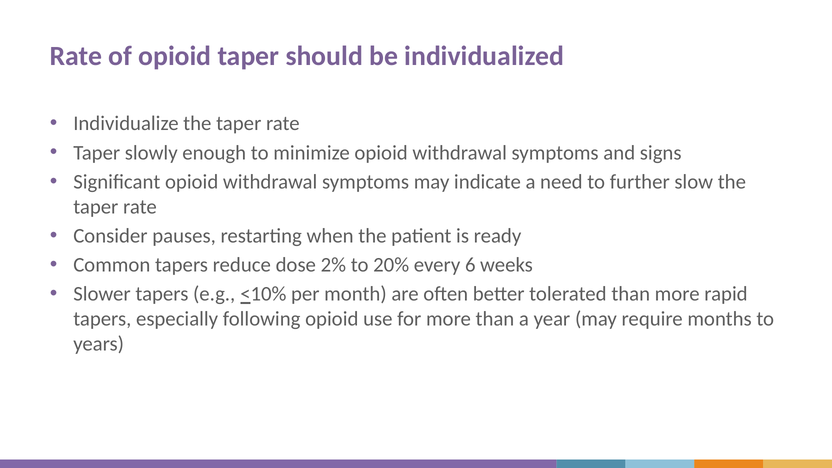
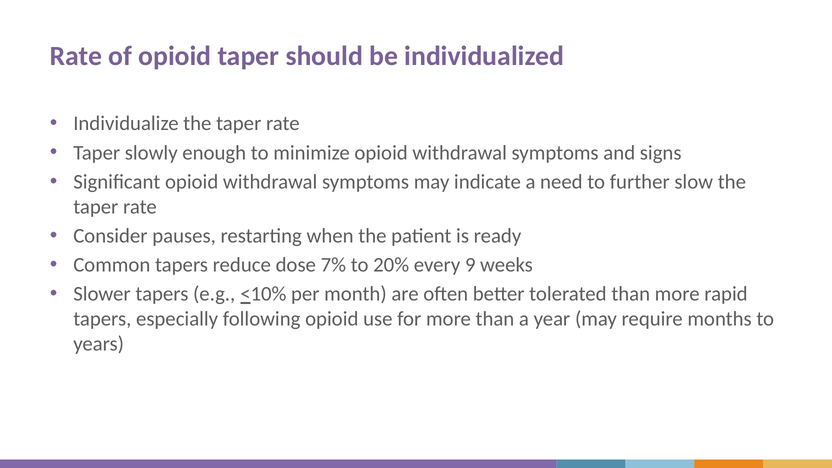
2%: 2% -> 7%
6: 6 -> 9
